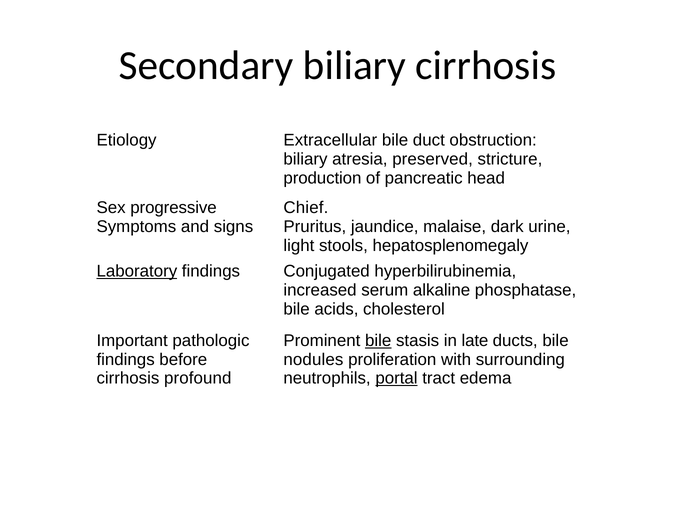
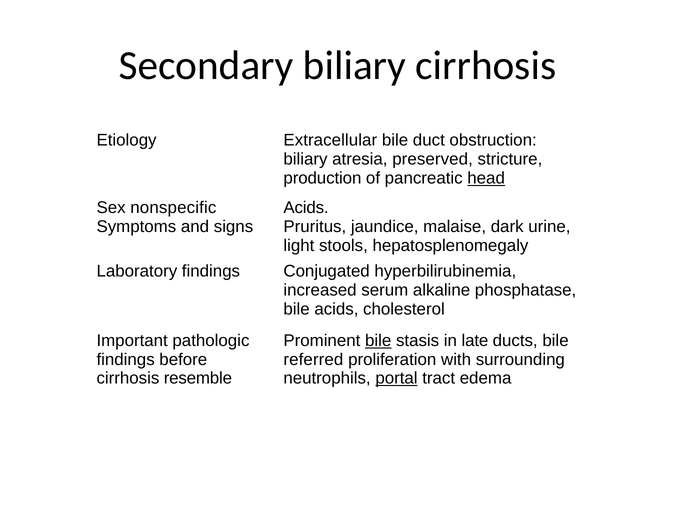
head underline: none -> present
progressive: progressive -> nonspecific
Chief at (306, 208): Chief -> Acids
Laboratory underline: present -> none
nodules: nodules -> referred
profound: profound -> resemble
